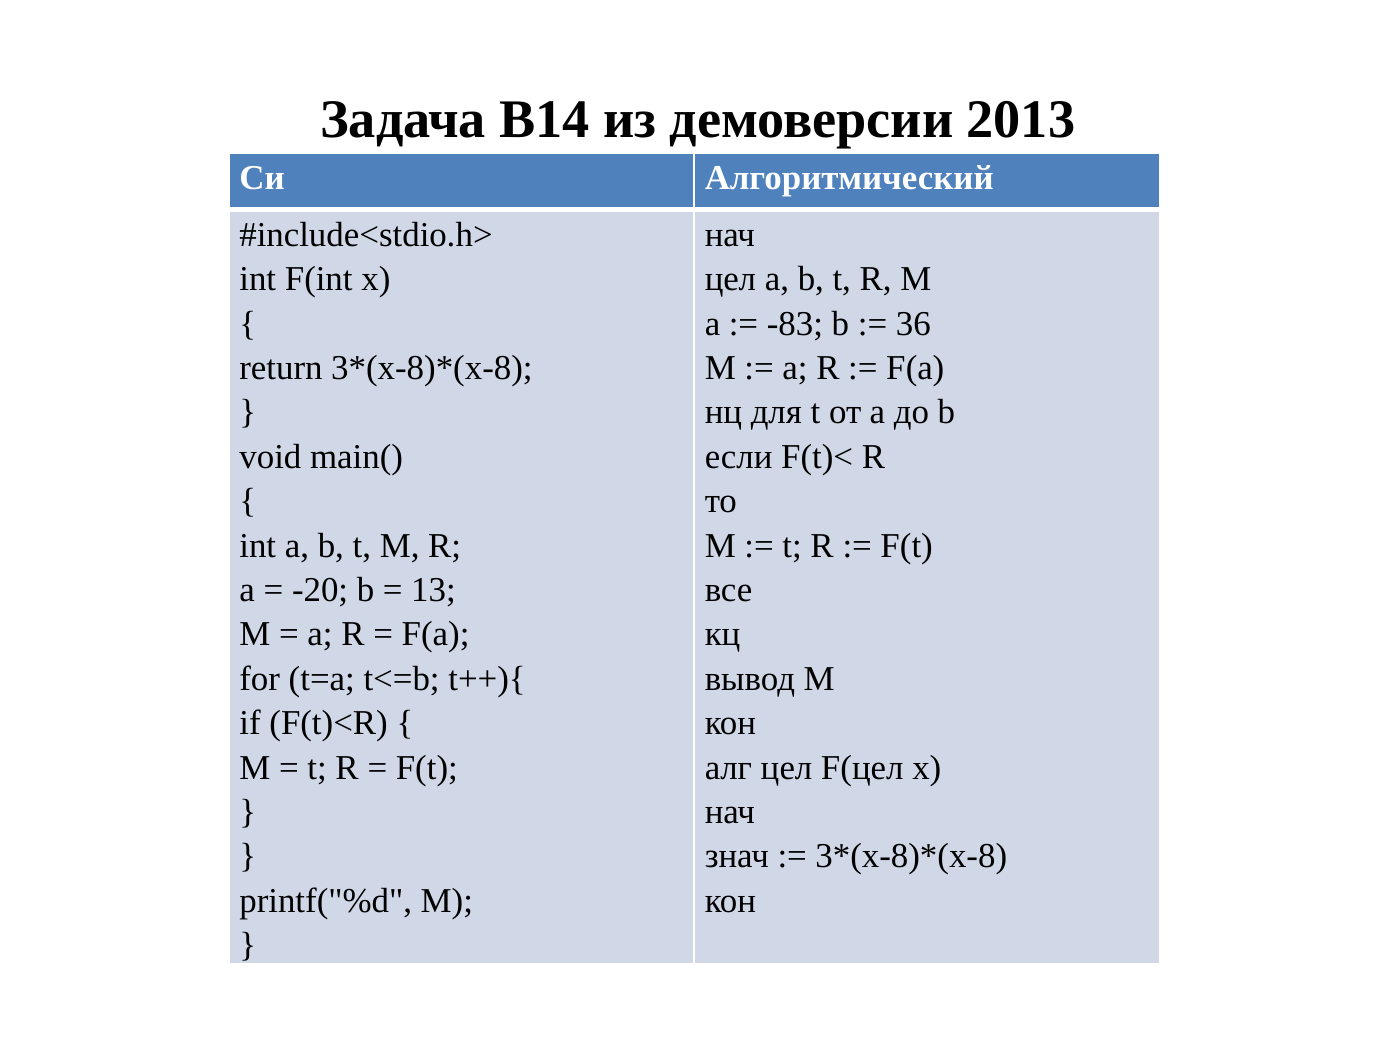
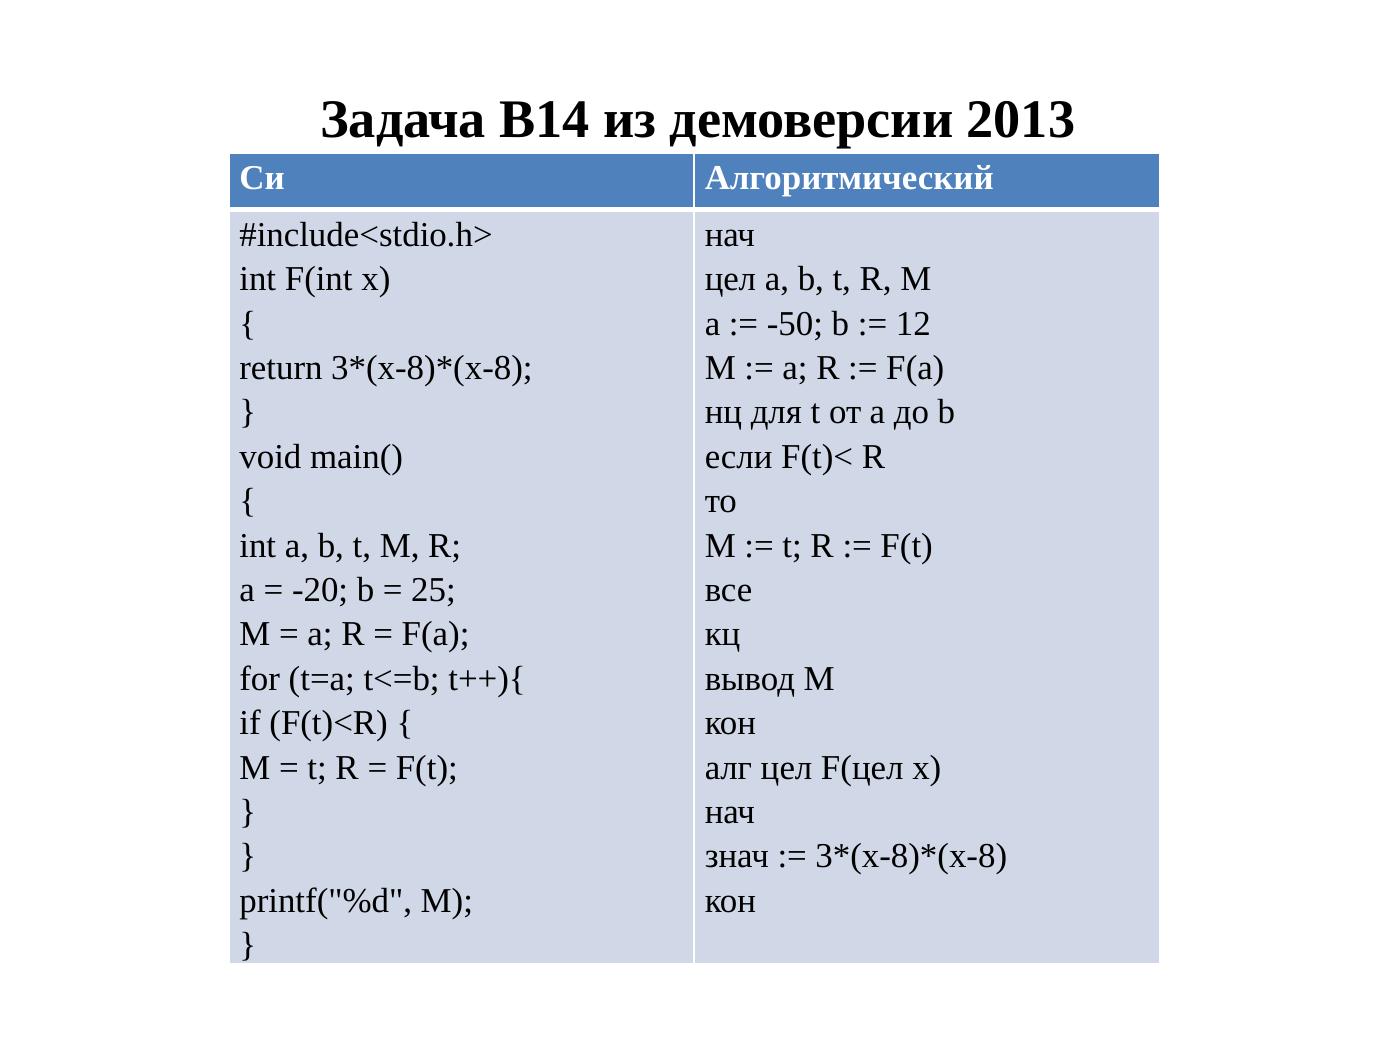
-83: -83 -> -50
36: 36 -> 12
13: 13 -> 25
